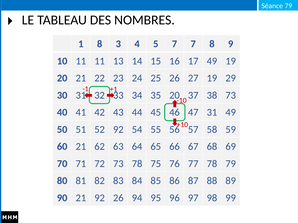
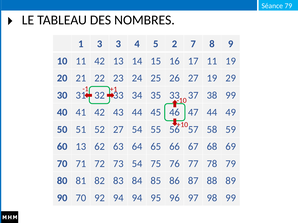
1 8: 8 -> 3
5 7: 7 -> 2
11 11: 11 -> 42
17 49: 49 -> 11
35 20: 20 -> 33
38 73: 73 -> 99
47 31: 31 -> 44
52 92: 92 -> 27
60 21: 21 -> 13
73 78: 78 -> 54
90 21: 21 -> 70
92 26: 26 -> 94
